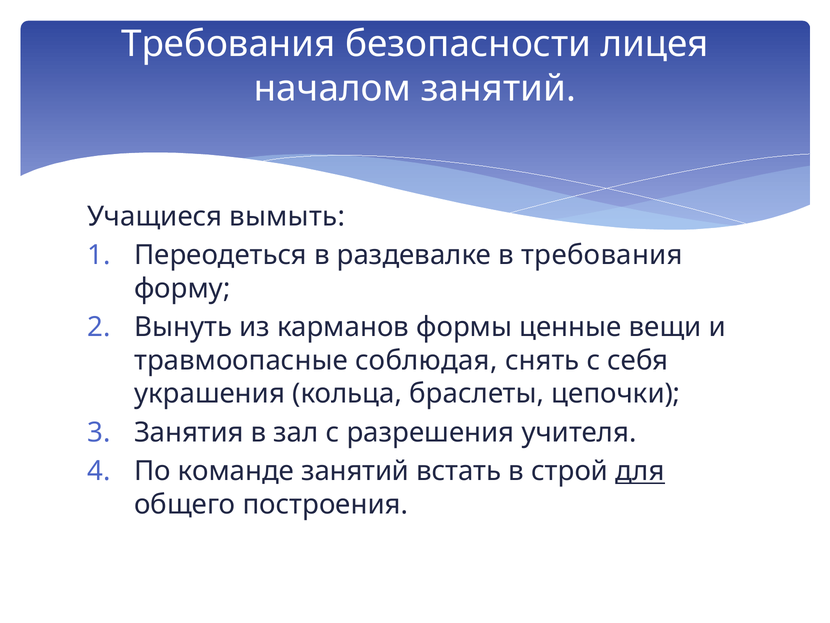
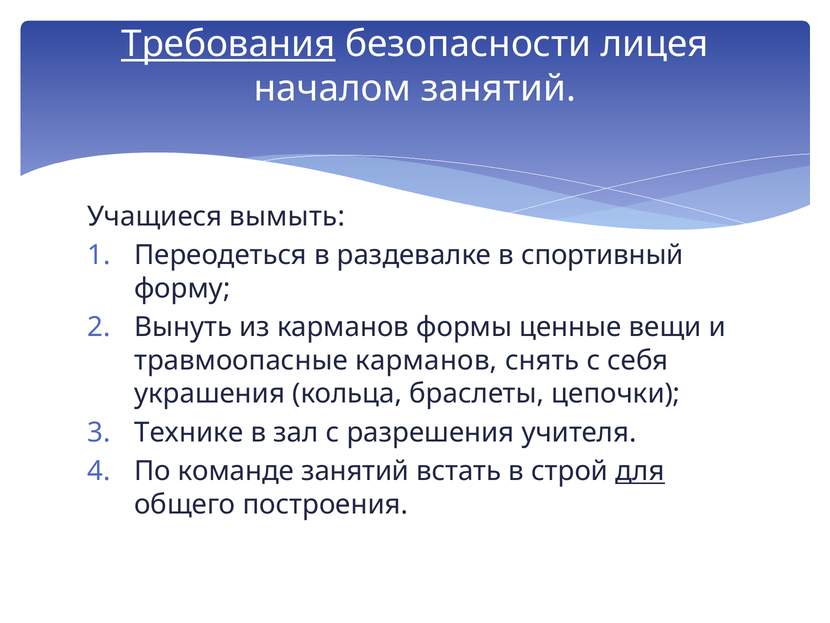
Требования at (228, 44) underline: none -> present
в требования: требования -> спортивный
травмоопасные соблюдая: соблюдая -> карманов
Занятия: Занятия -> Технике
